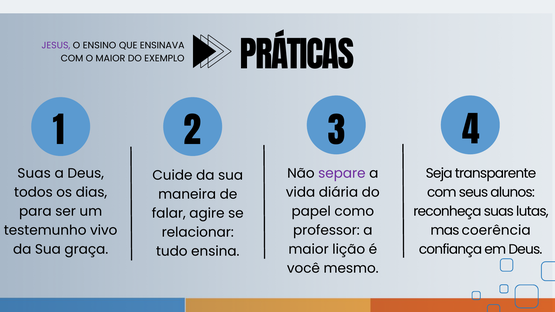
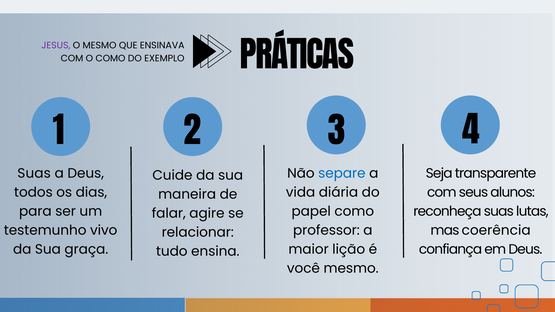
O ENSINO: ENSINO -> MESMO
O MAIOR: MAIOR -> COMO
separe colour: purple -> blue
